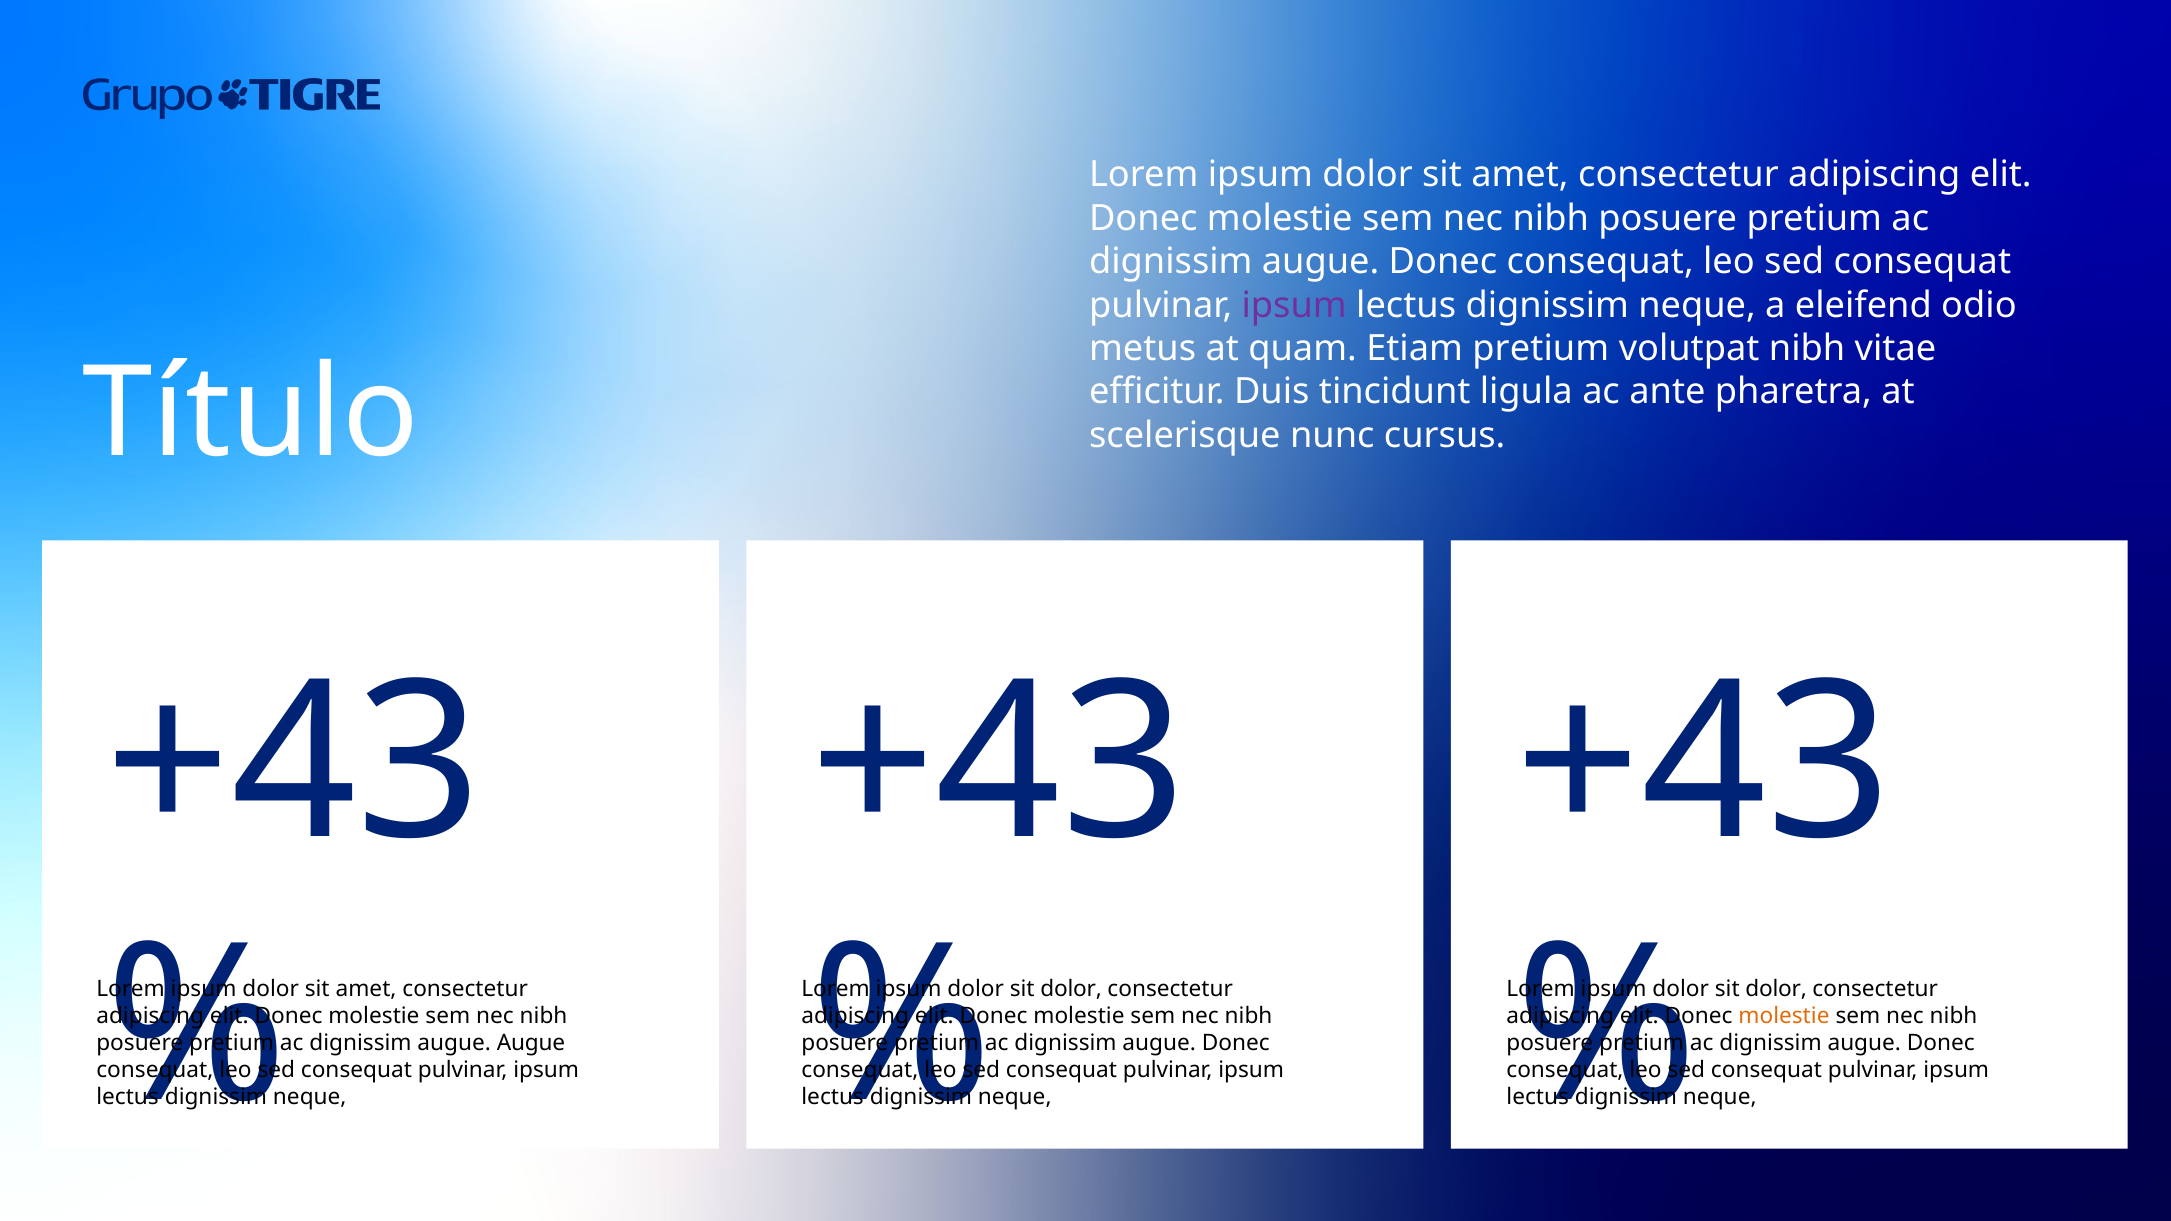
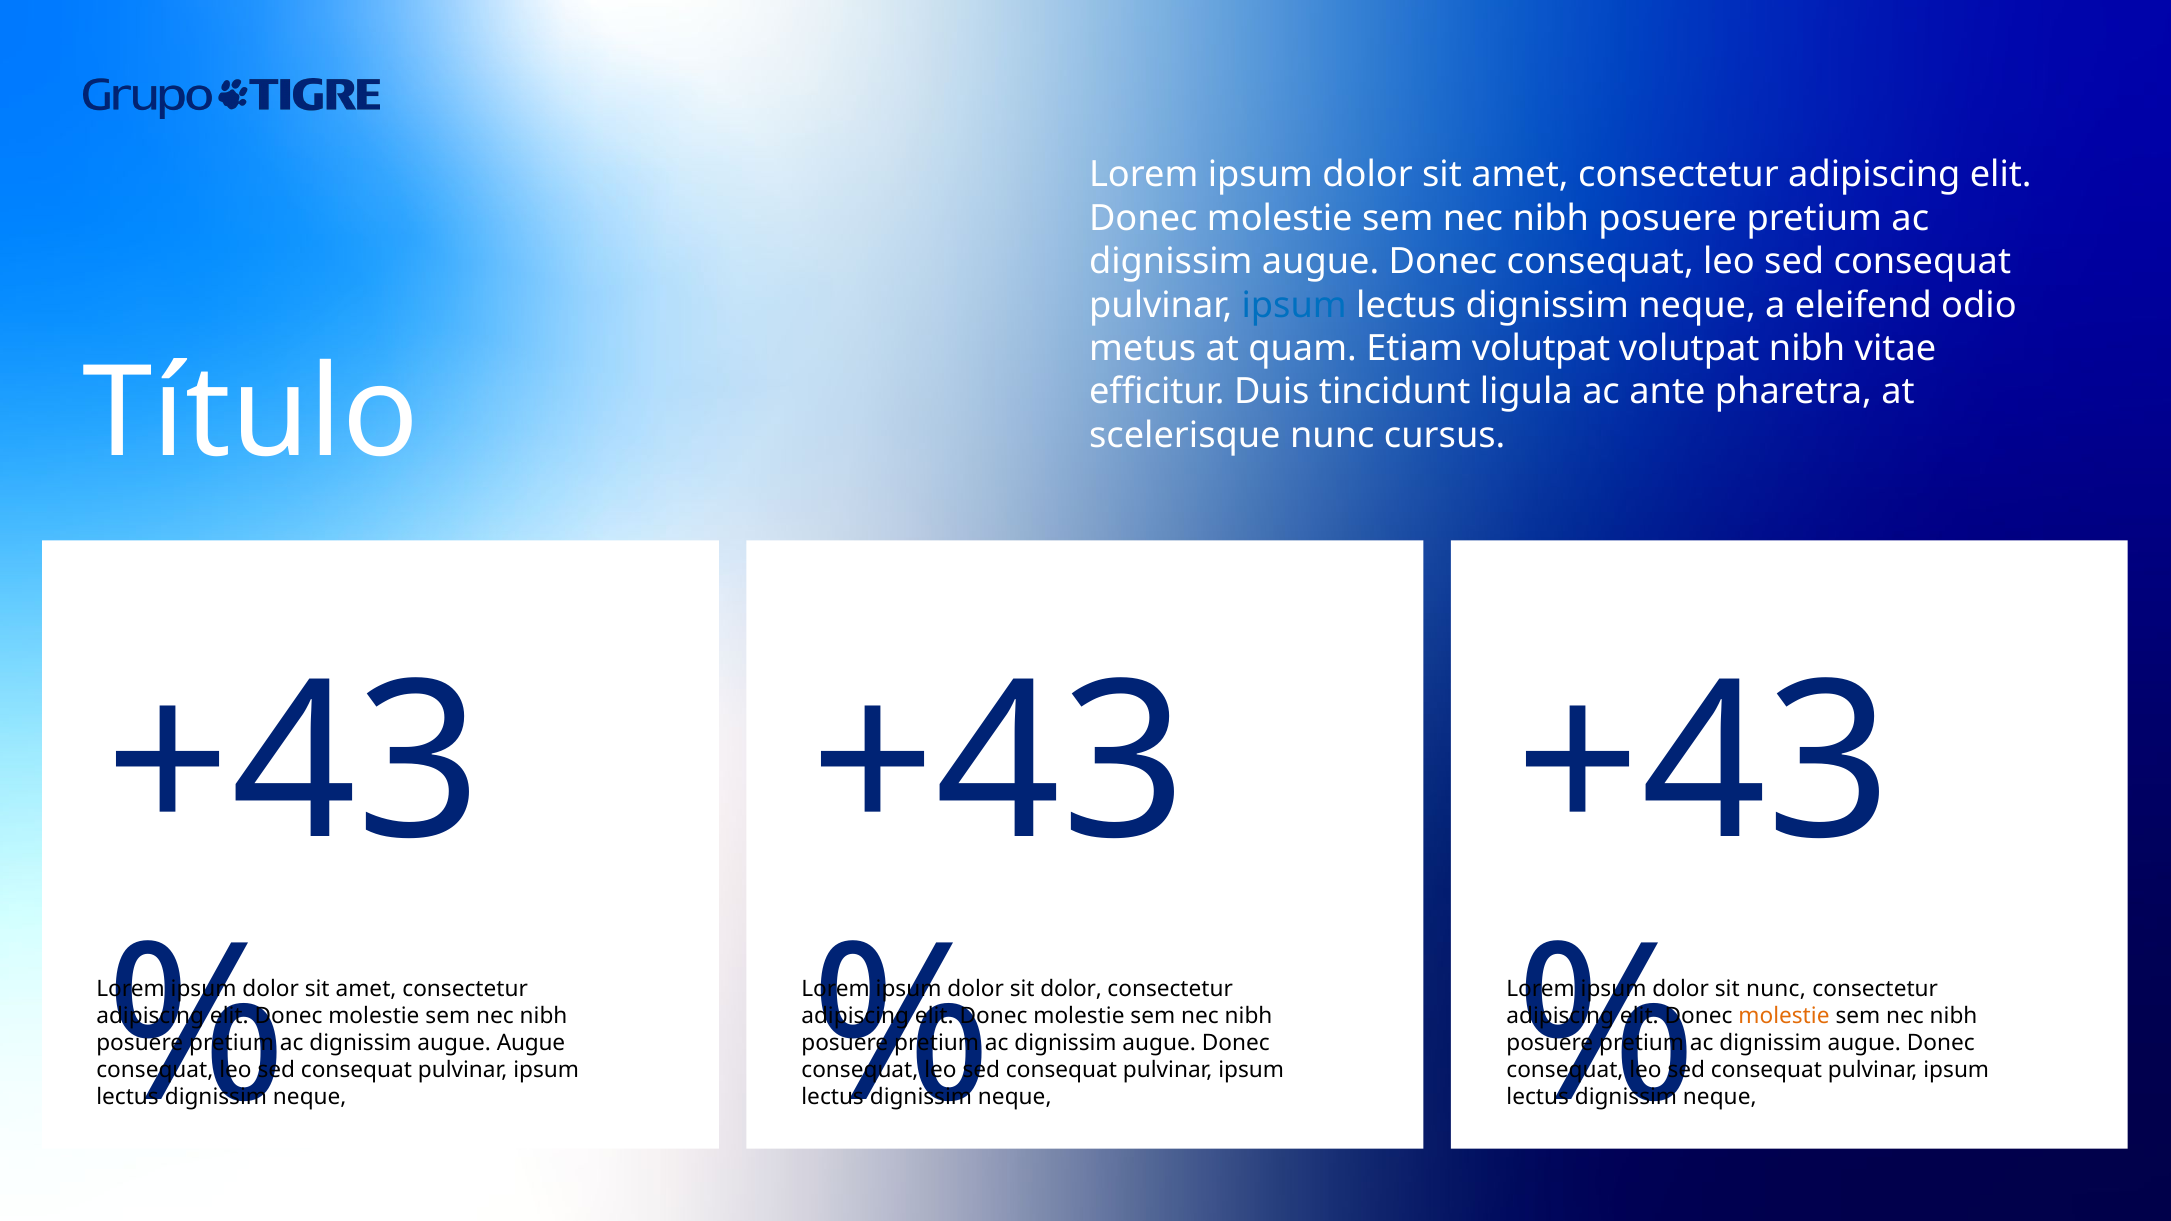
ipsum at (1294, 305) colour: purple -> blue
Etiam pretium: pretium -> volutpat
dolor at (1776, 989): dolor -> nunc
